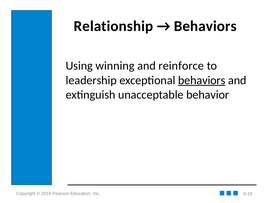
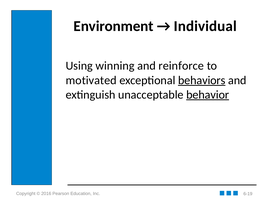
Relationship: Relationship -> Environment
Behaviors at (205, 26): Behaviors -> Individual
leadership: leadership -> motivated
behavior underline: none -> present
